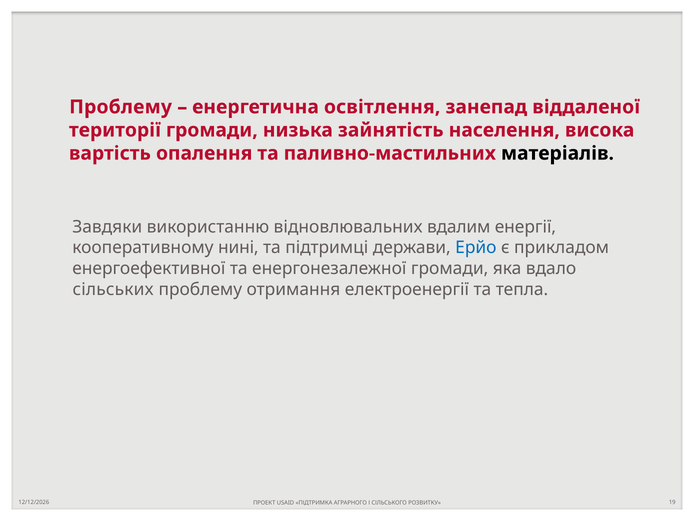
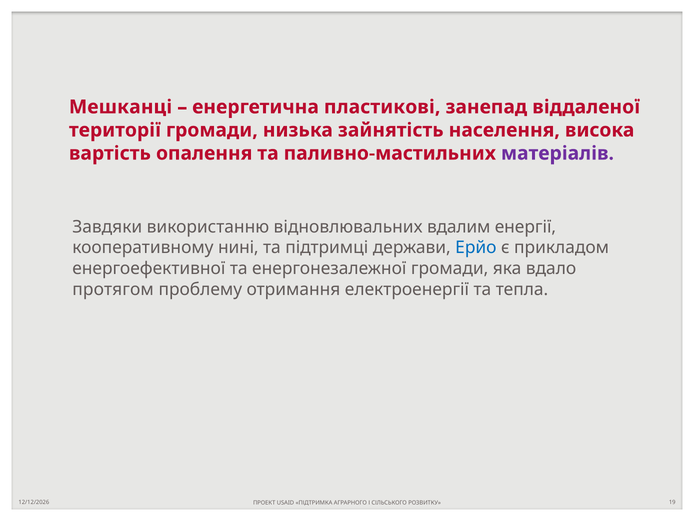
Проблему at (121, 107): Проблему -> Мешканці
освітлення: освітлення -> пластикові
матеріалів colour: black -> purple
сільських: сільських -> протягом
